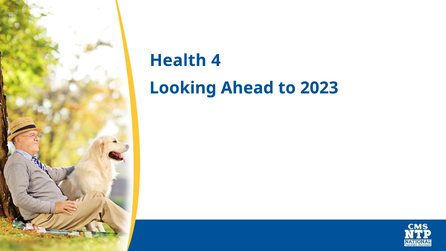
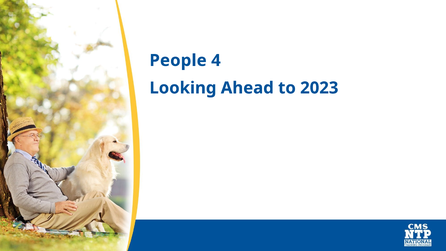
Health: Health -> People
